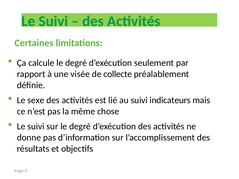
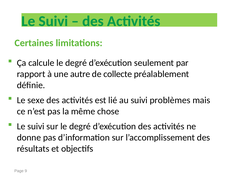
visée: visée -> autre
indicateurs: indicateurs -> problèmes
